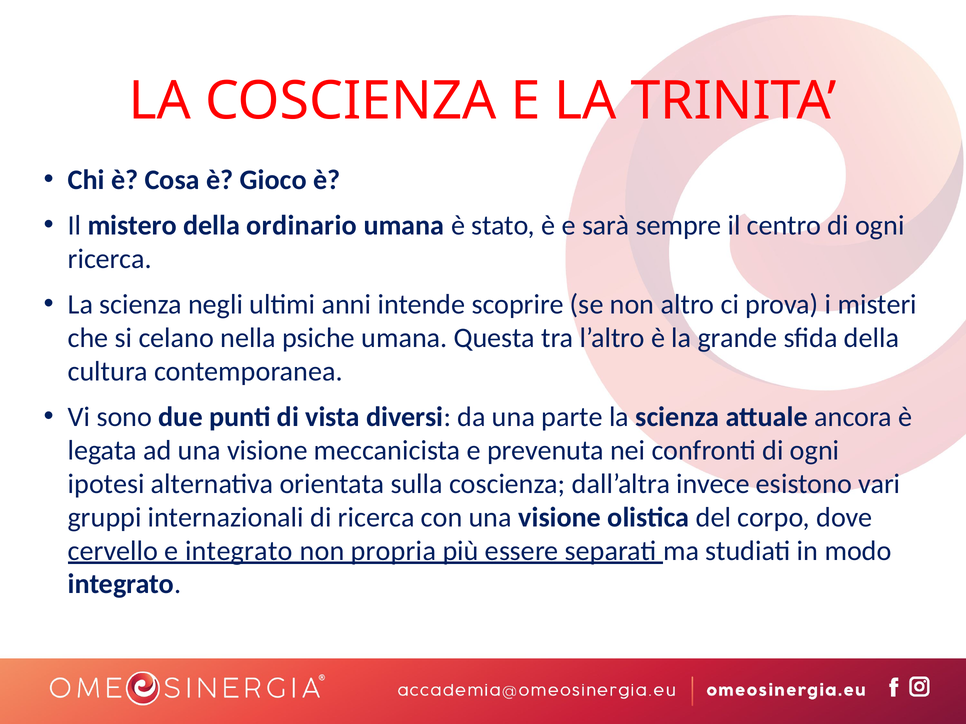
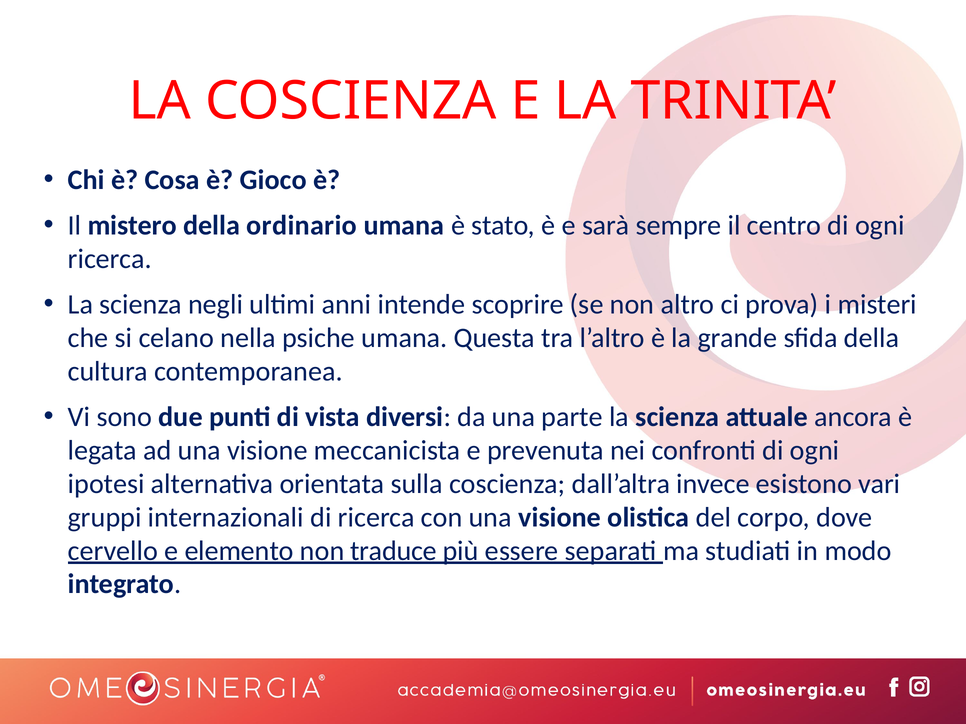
e integrato: integrato -> elemento
propria: propria -> traduce
